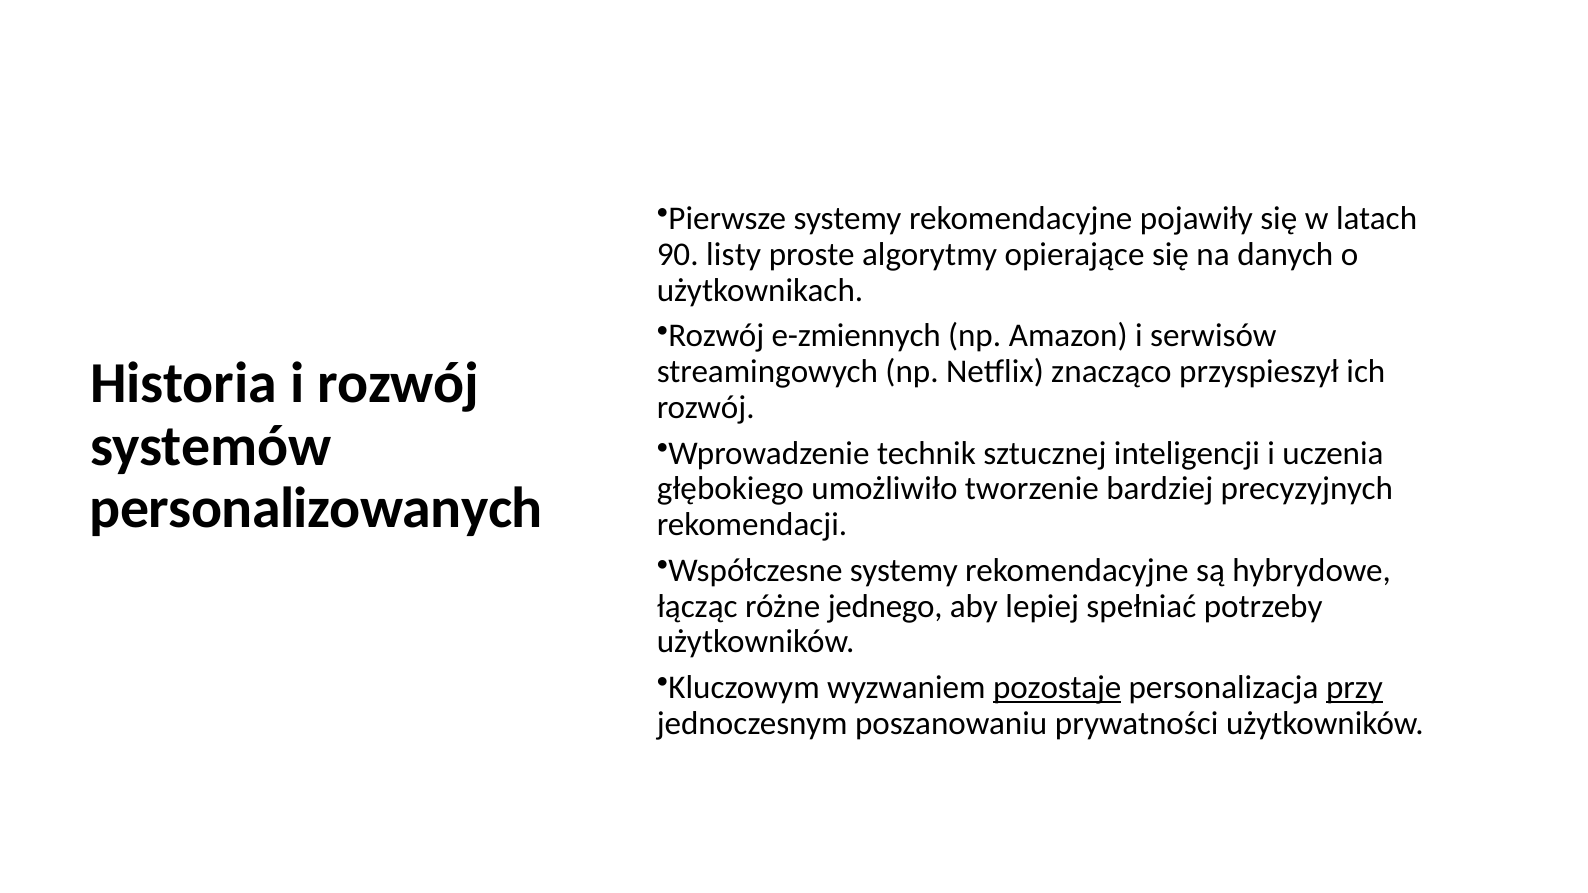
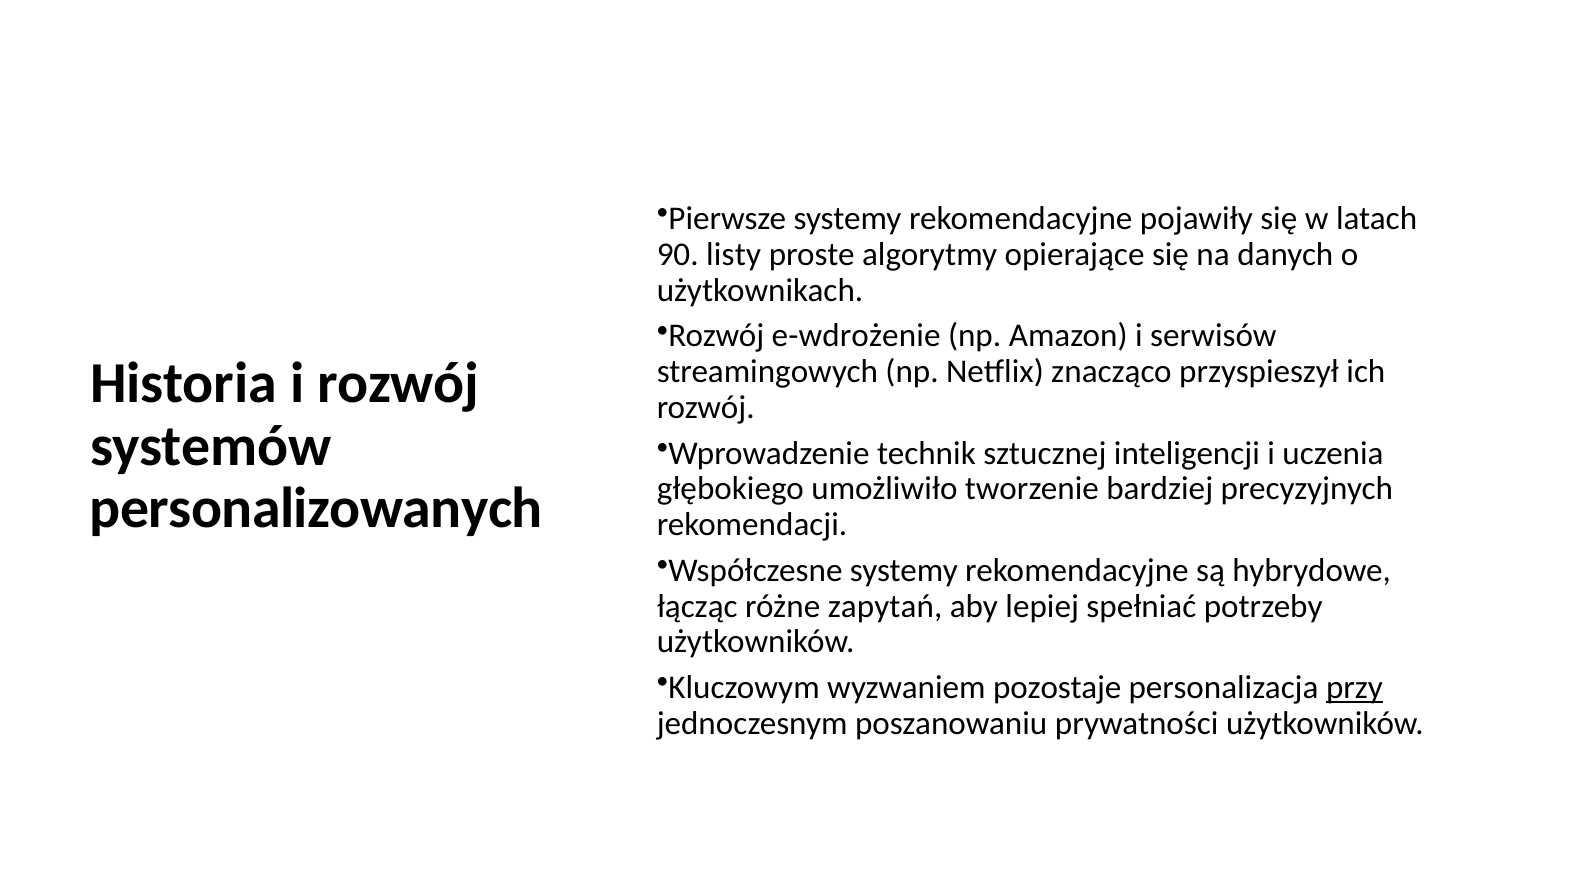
e-zmiennych: e-zmiennych -> e-wdrożenie
jednego: jednego -> zapytań
pozostaje underline: present -> none
